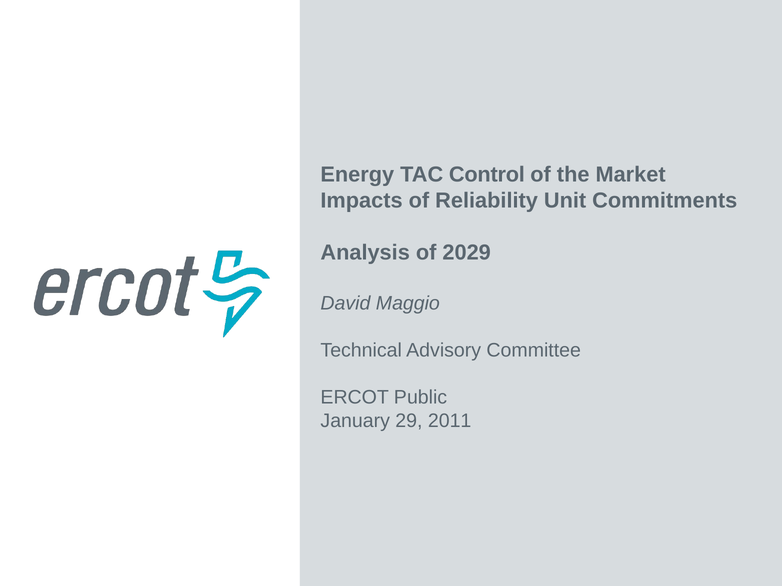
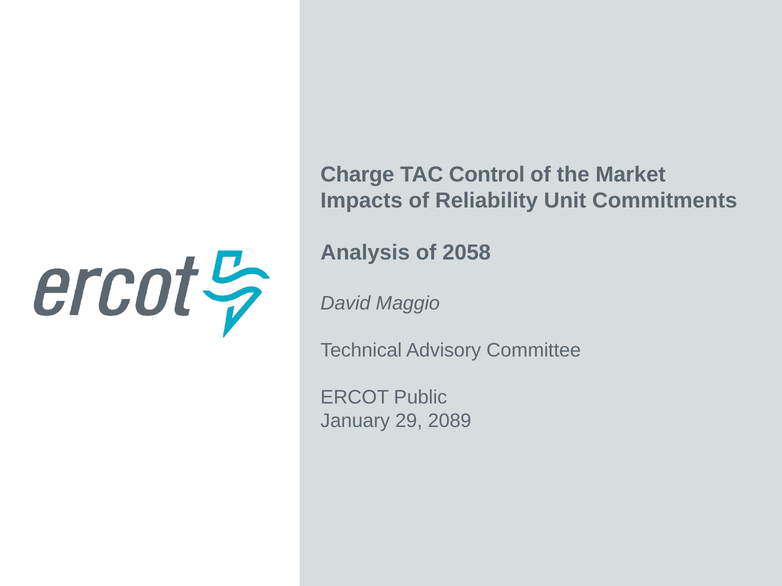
Energy: Energy -> Charge
2029: 2029 -> 2058
2011: 2011 -> 2089
